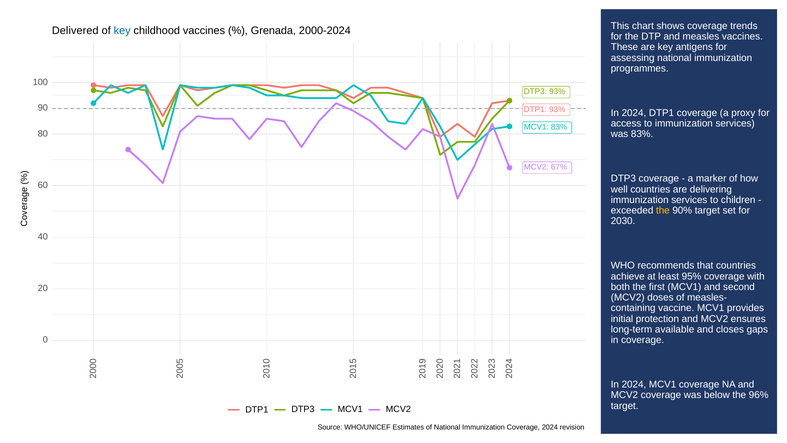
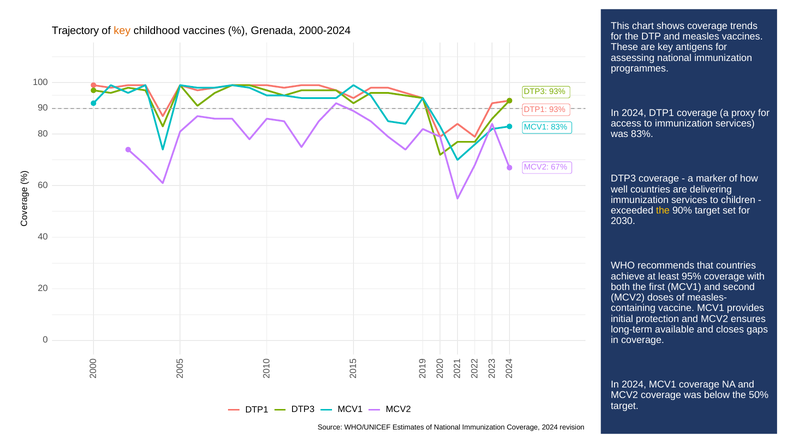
Delivered: Delivered -> Trajectory
key at (122, 30) colour: blue -> orange
96%: 96% -> 50%
